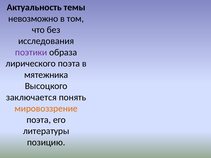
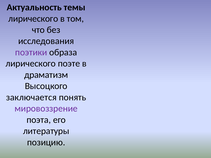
невозможно at (33, 19): невозможно -> лирического
лирического поэта: поэта -> поэте
мятежника: мятежника -> драматизм
мировоззрение colour: orange -> purple
